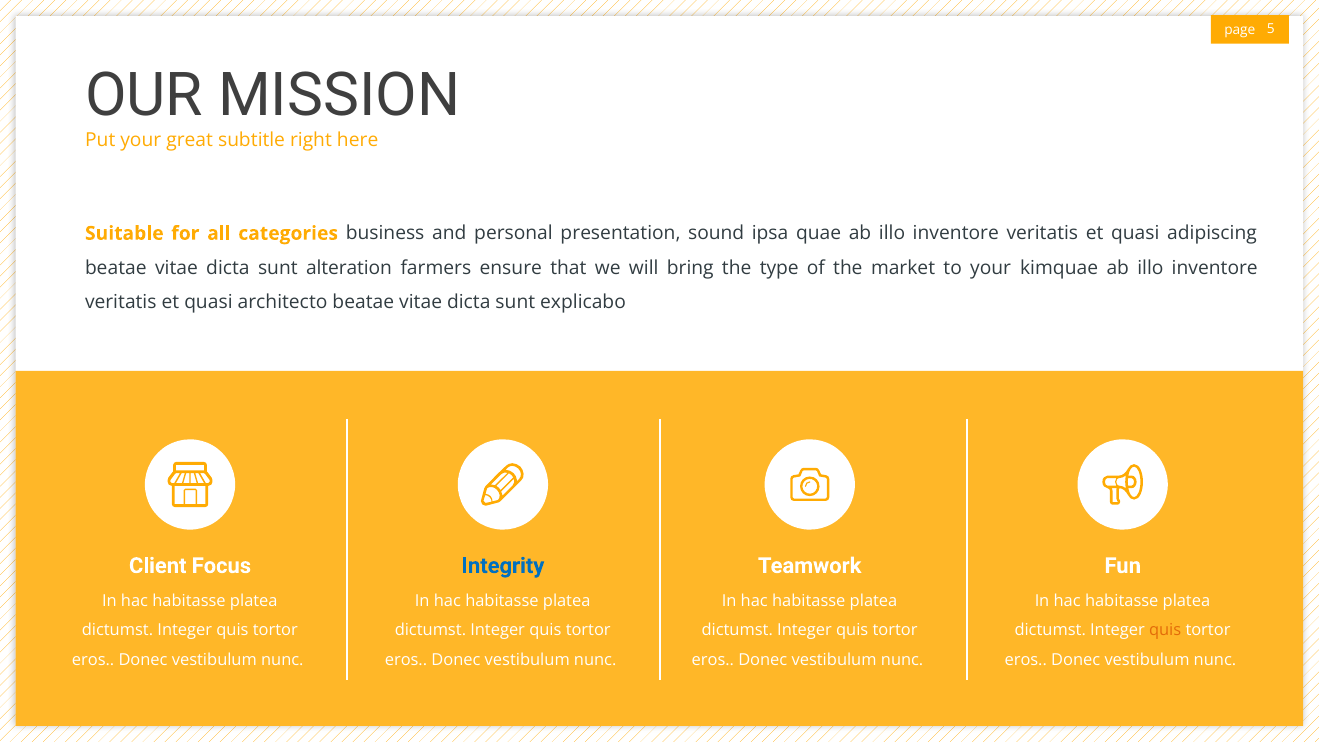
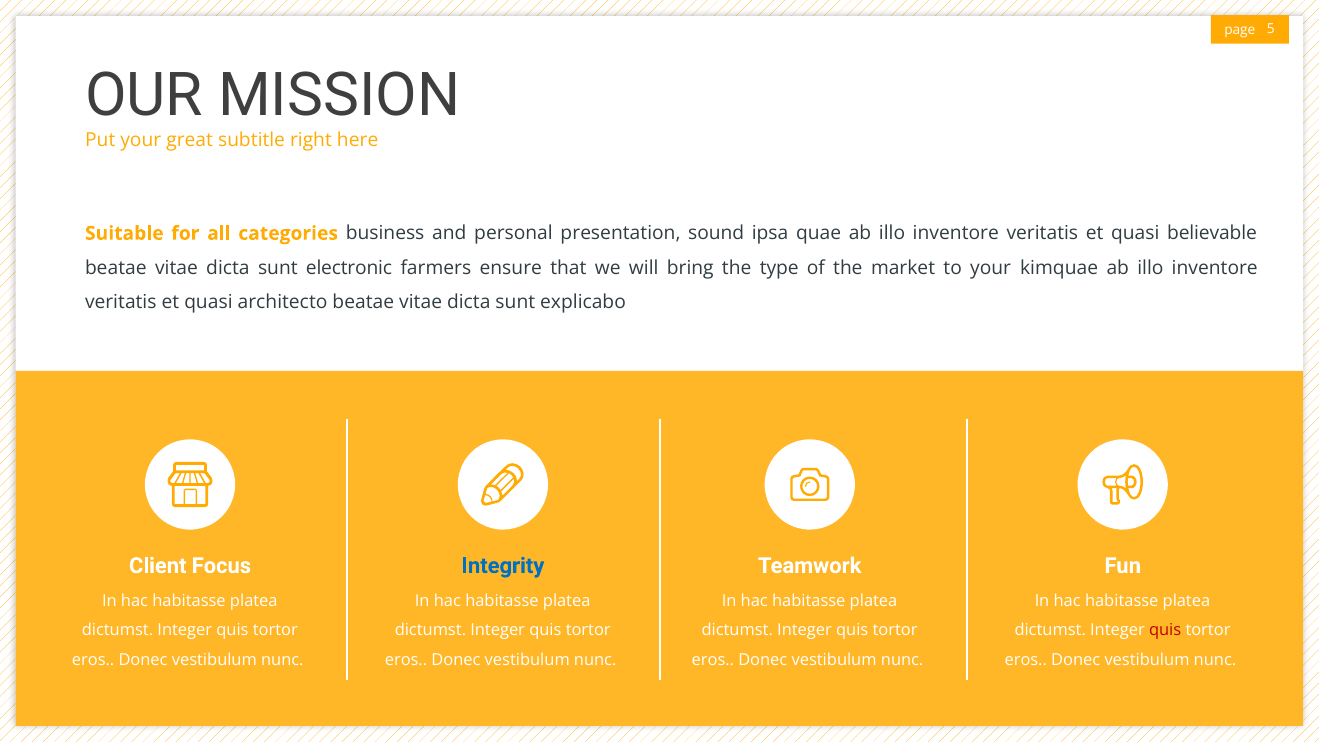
adipiscing: adipiscing -> believable
alteration: alteration -> electronic
quis at (1165, 630) colour: orange -> red
